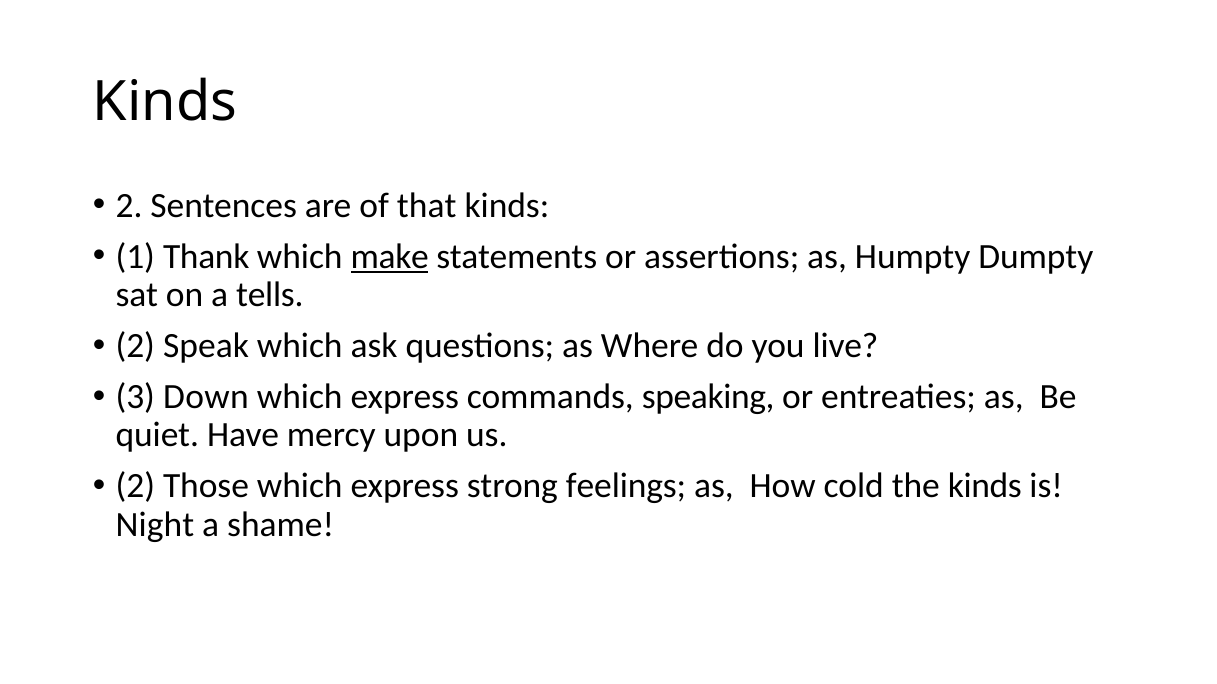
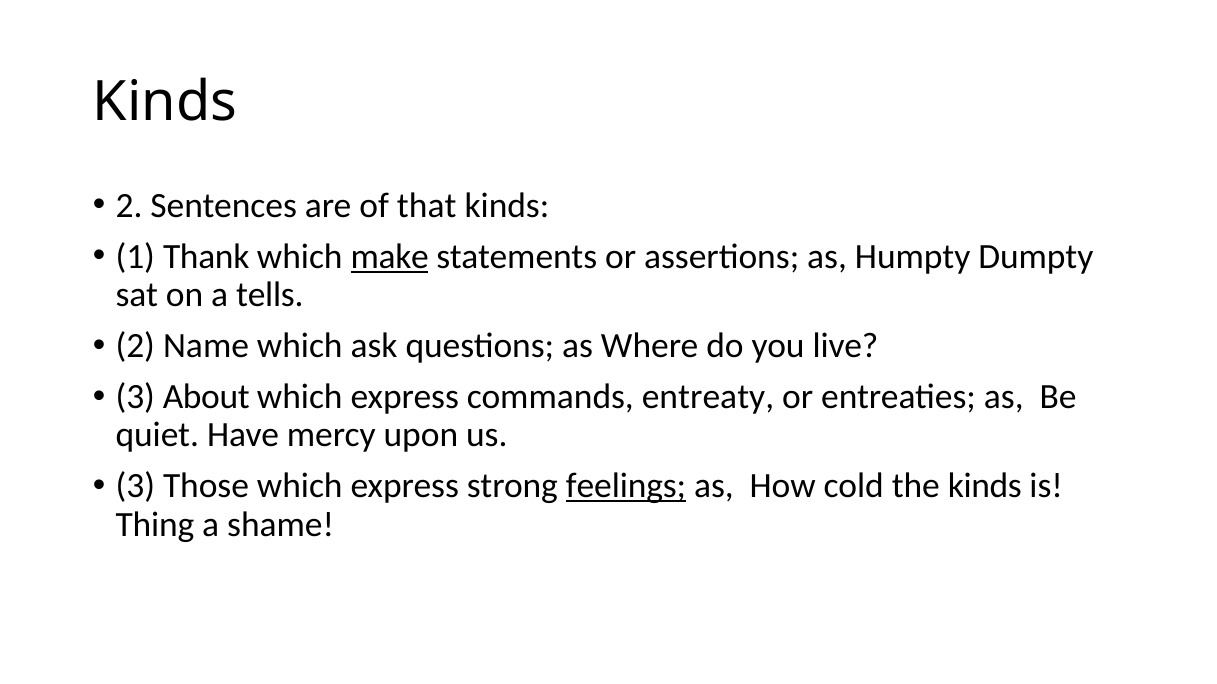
Speak: Speak -> Name
Down: Down -> About
speaking: speaking -> entreaty
2 at (135, 487): 2 -> 3
feelings underline: none -> present
Night: Night -> Thing
